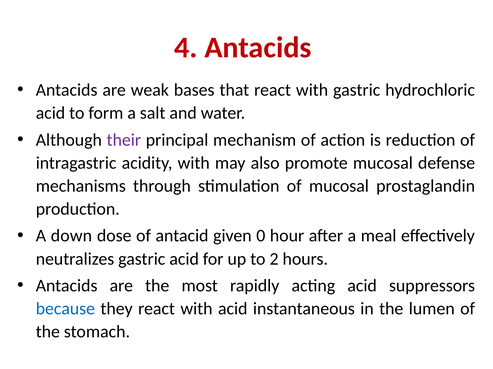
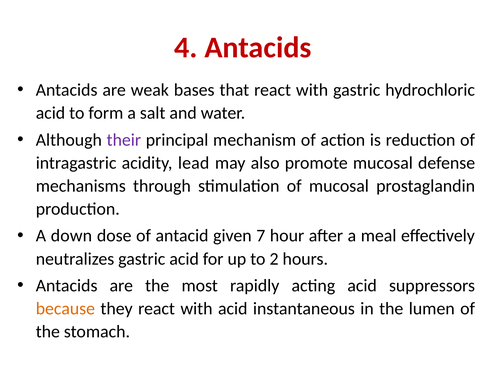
acidity with: with -> lead
0: 0 -> 7
because colour: blue -> orange
